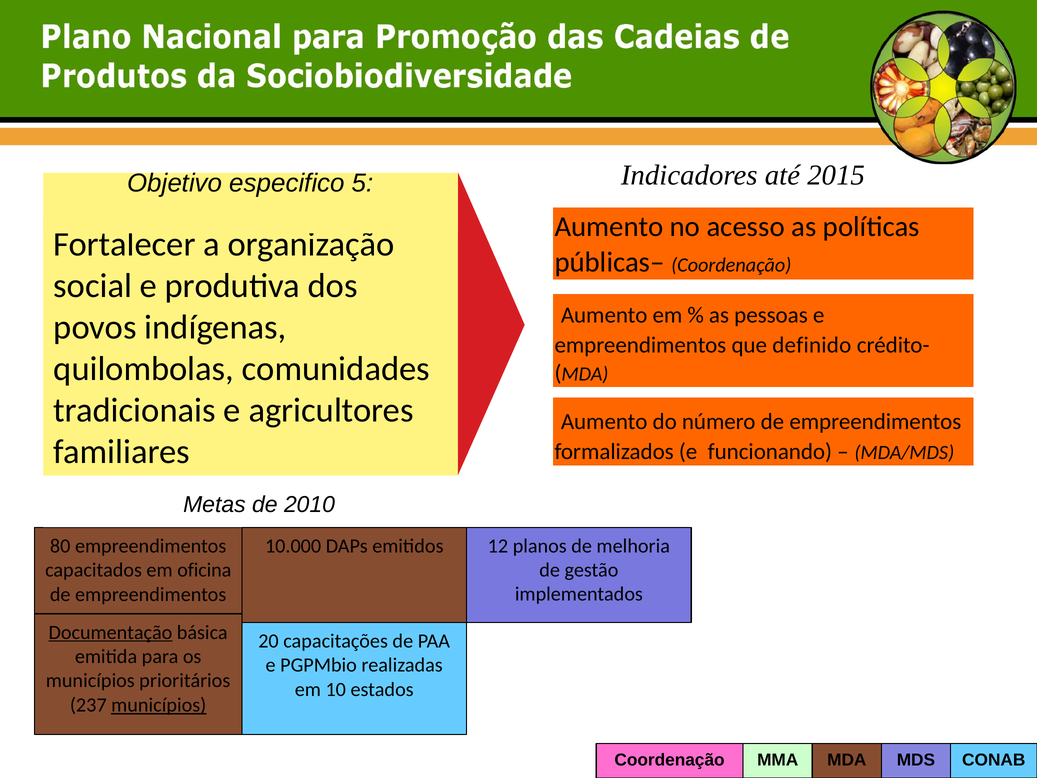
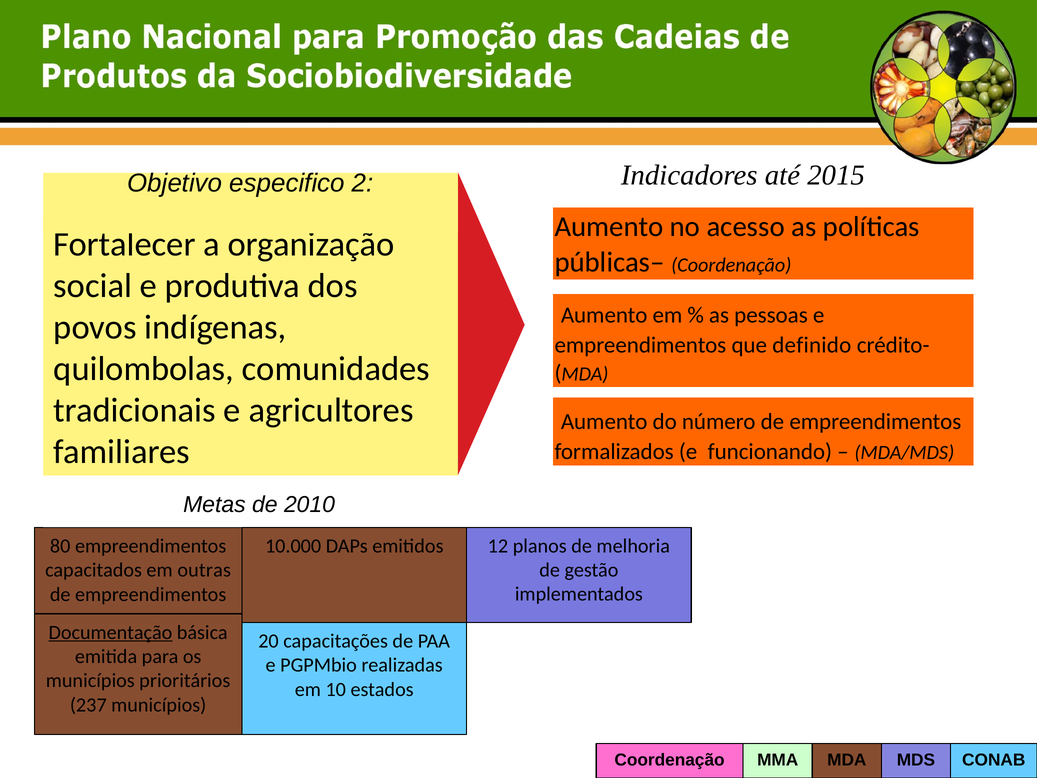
5: 5 -> 2
oficina: oficina -> outras
municípios at (159, 705) underline: present -> none
